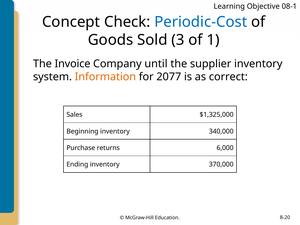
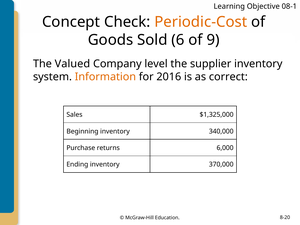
Periodic-Cost colour: blue -> orange
3: 3 -> 6
1: 1 -> 9
Invoice: Invoice -> Valued
until: until -> level
2077: 2077 -> 2016
